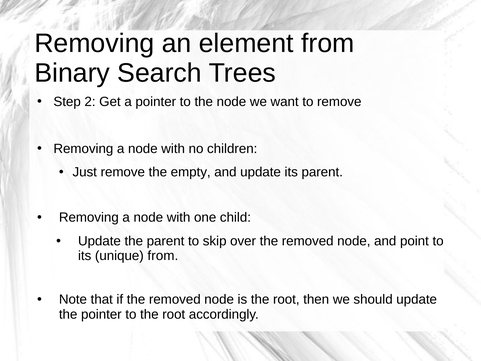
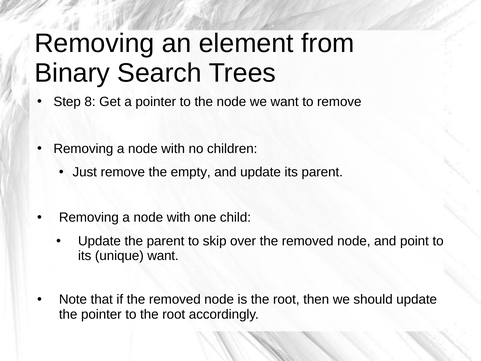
2: 2 -> 8
unique from: from -> want
